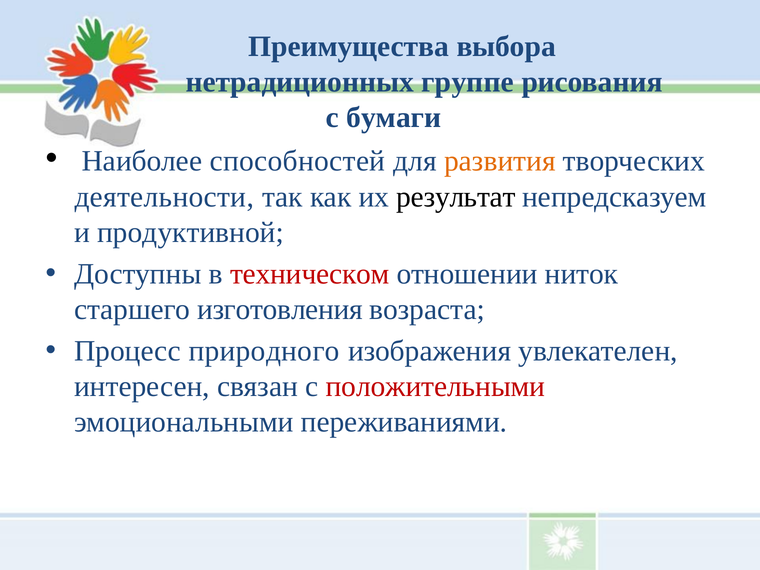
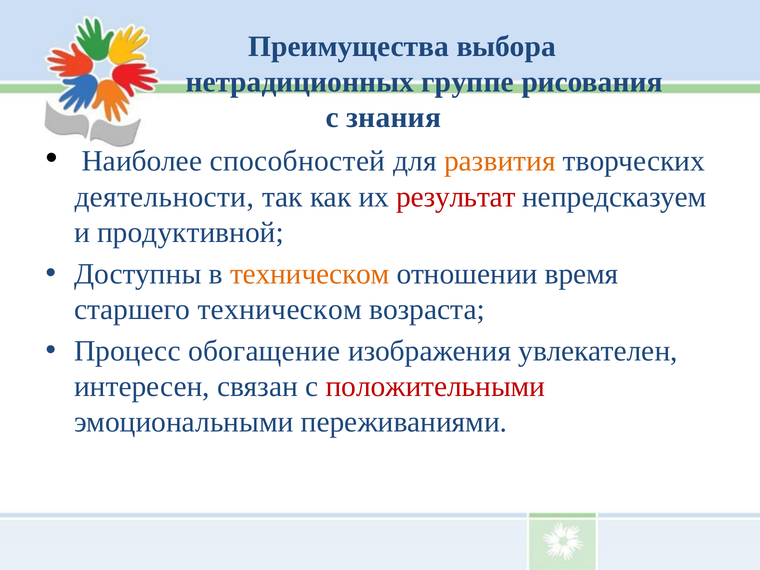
бумаги: бумаги -> знания
результат colour: black -> red
техническом at (310, 274) colour: red -> orange
ниток: ниток -> время
старшего изготовления: изготовления -> техническом
природного: природного -> обогащение
